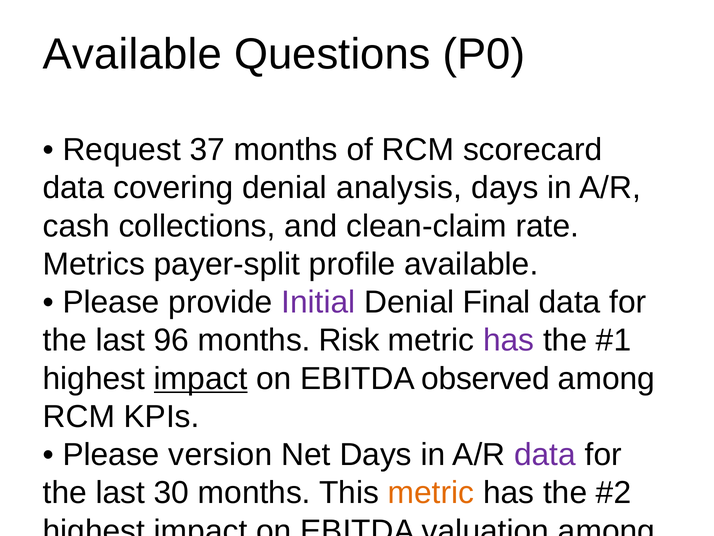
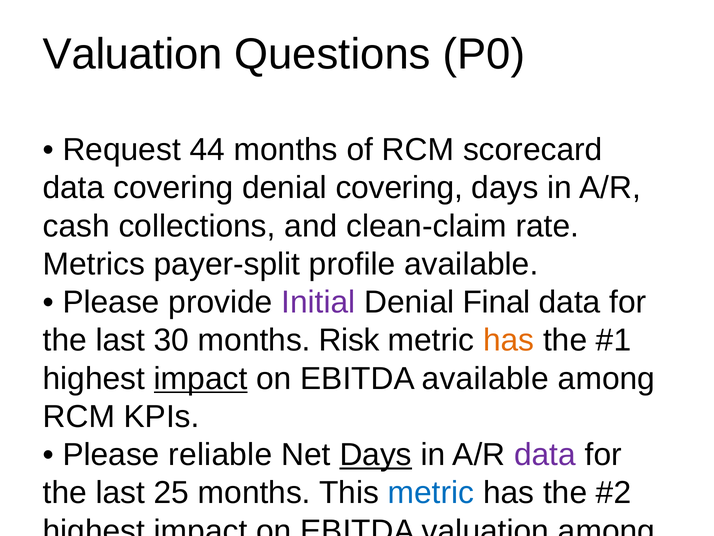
Available at (132, 54): Available -> Valuation
37: 37 -> 44
denial analysis: analysis -> covering
96: 96 -> 30
has at (509, 340) colour: purple -> orange
EBITDA observed: observed -> available
version: version -> reliable
Days at (376, 454) underline: none -> present
30: 30 -> 25
metric at (431, 493) colour: orange -> blue
